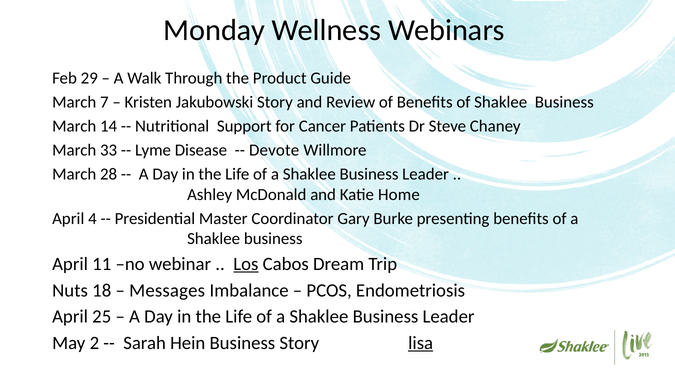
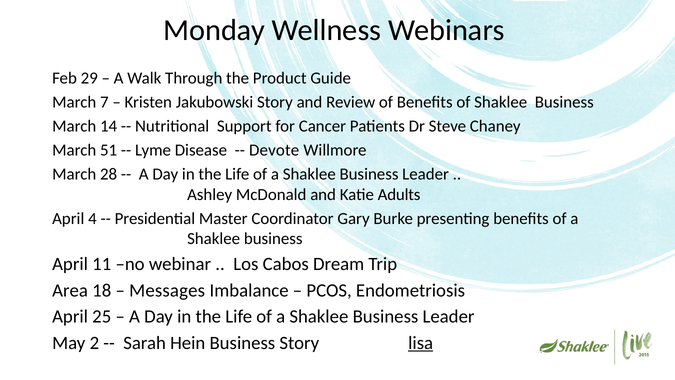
33: 33 -> 51
Home: Home -> Adults
Los underline: present -> none
Nuts: Nuts -> Area
